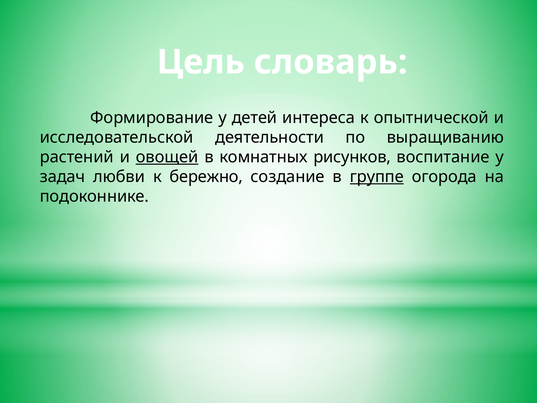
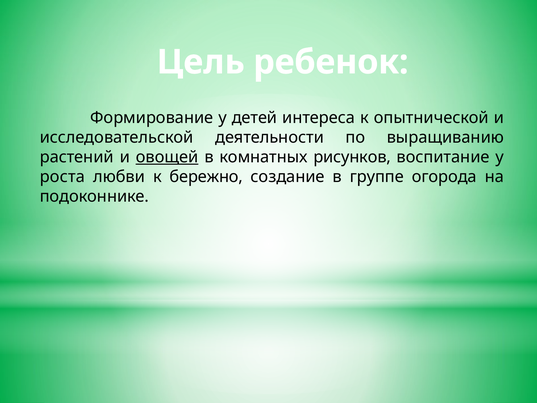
словарь: словарь -> ребенок
задач: задач -> роста
группе underline: present -> none
